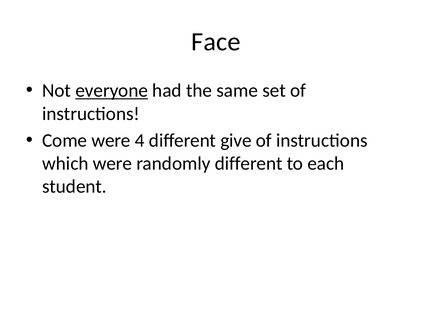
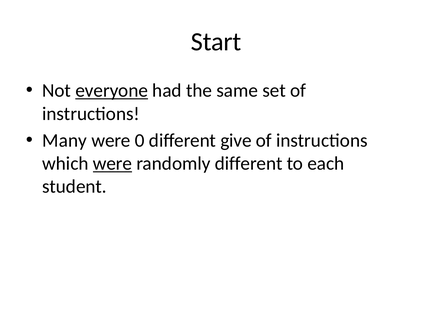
Face: Face -> Start
Come: Come -> Many
4: 4 -> 0
were at (112, 164) underline: none -> present
